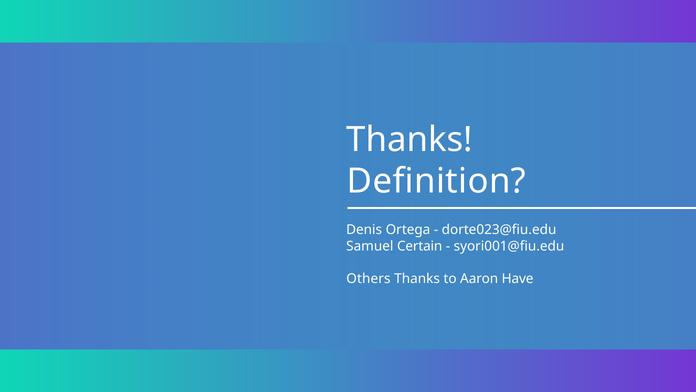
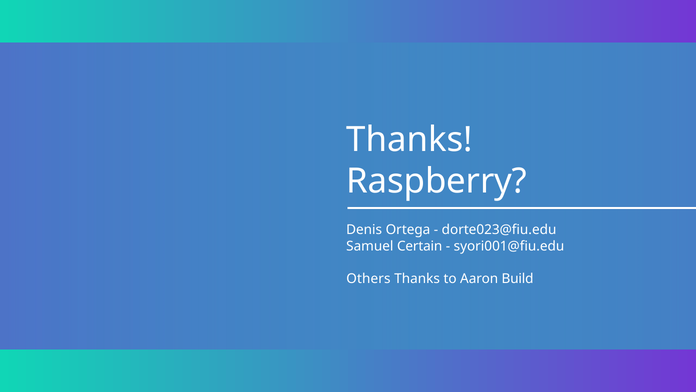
Definition: Definition -> Raspberry
Have: Have -> Build
